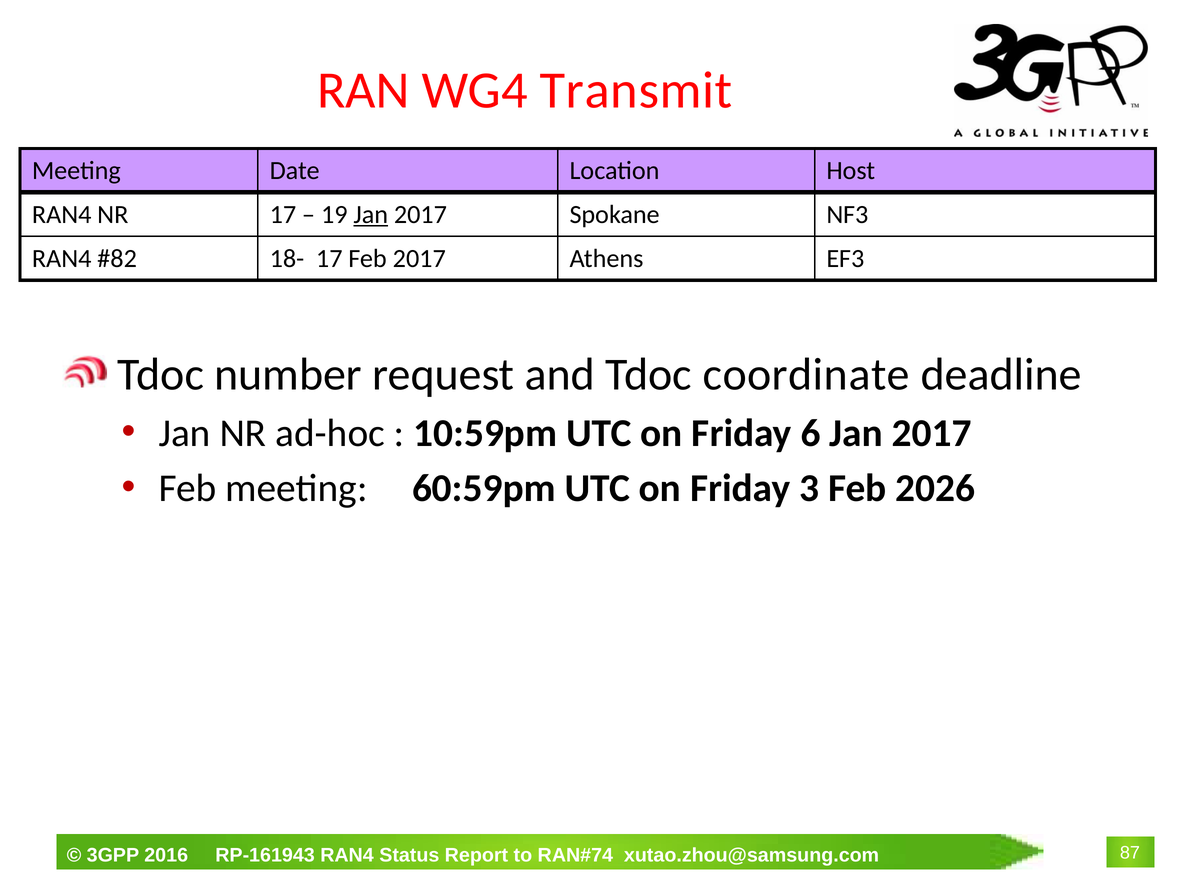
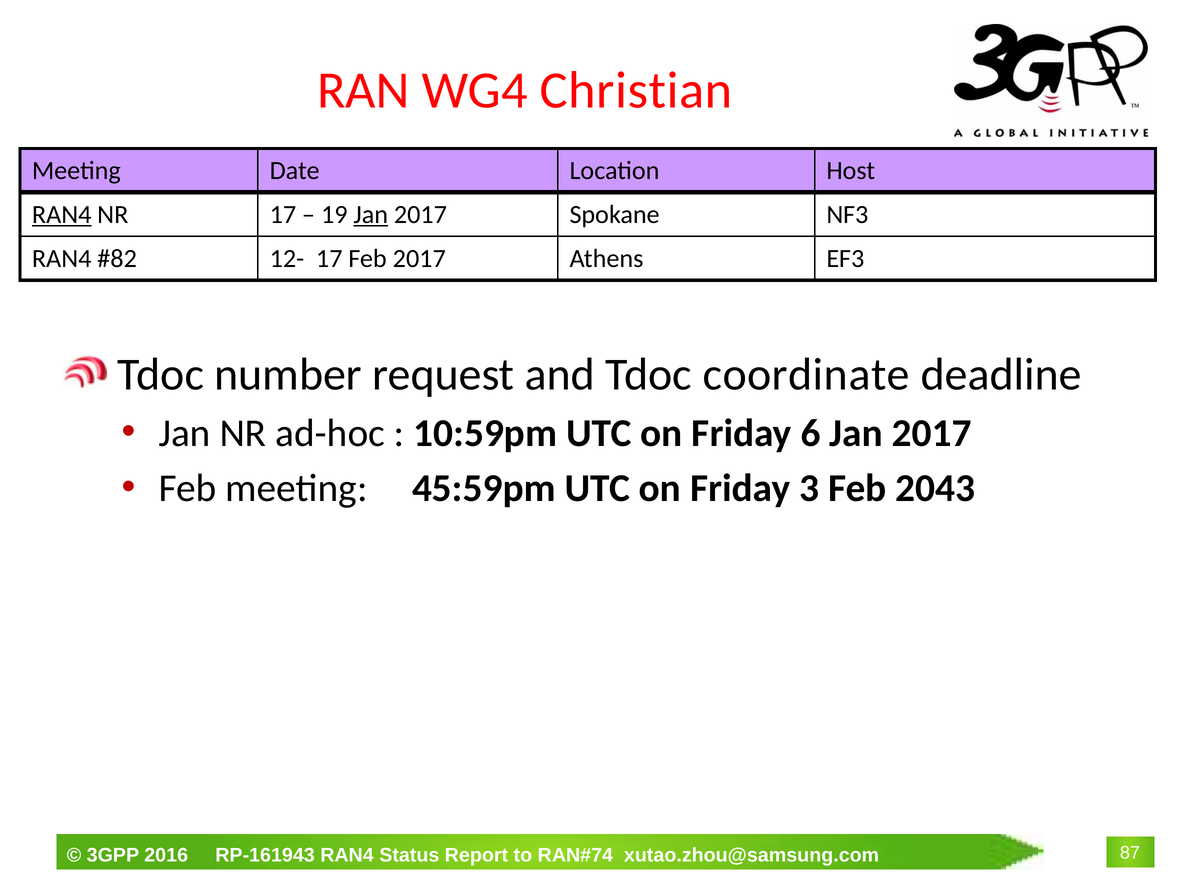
Transmit: Transmit -> Christian
RAN4 at (62, 215) underline: none -> present
18-: 18- -> 12-
60:59pm: 60:59pm -> 45:59pm
2026: 2026 -> 2043
